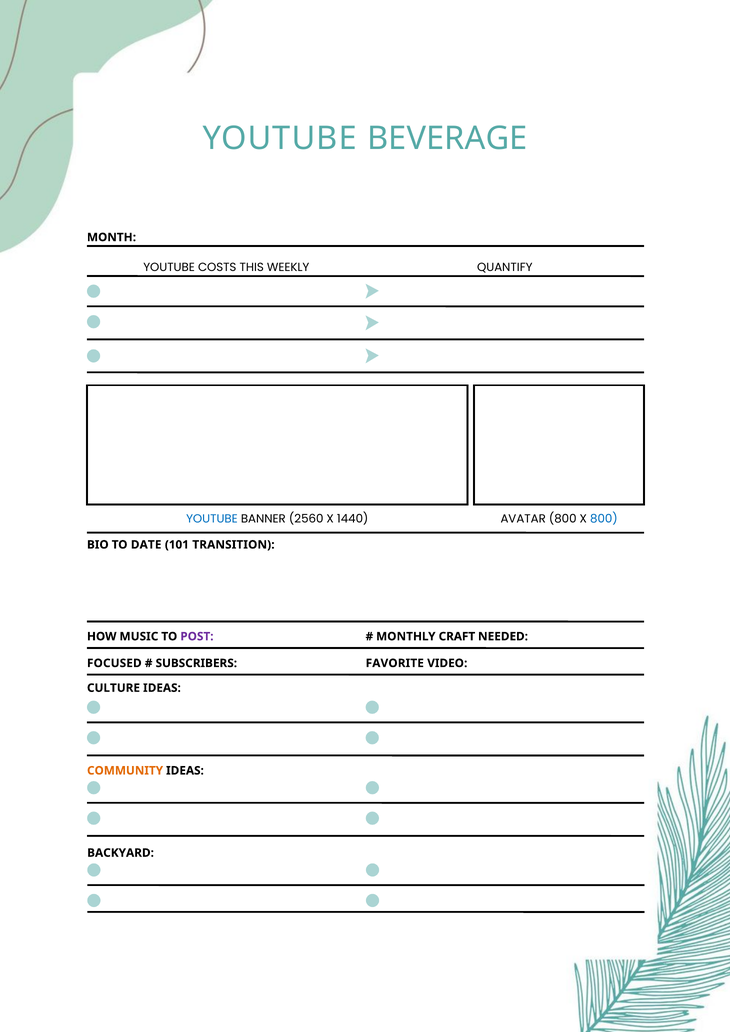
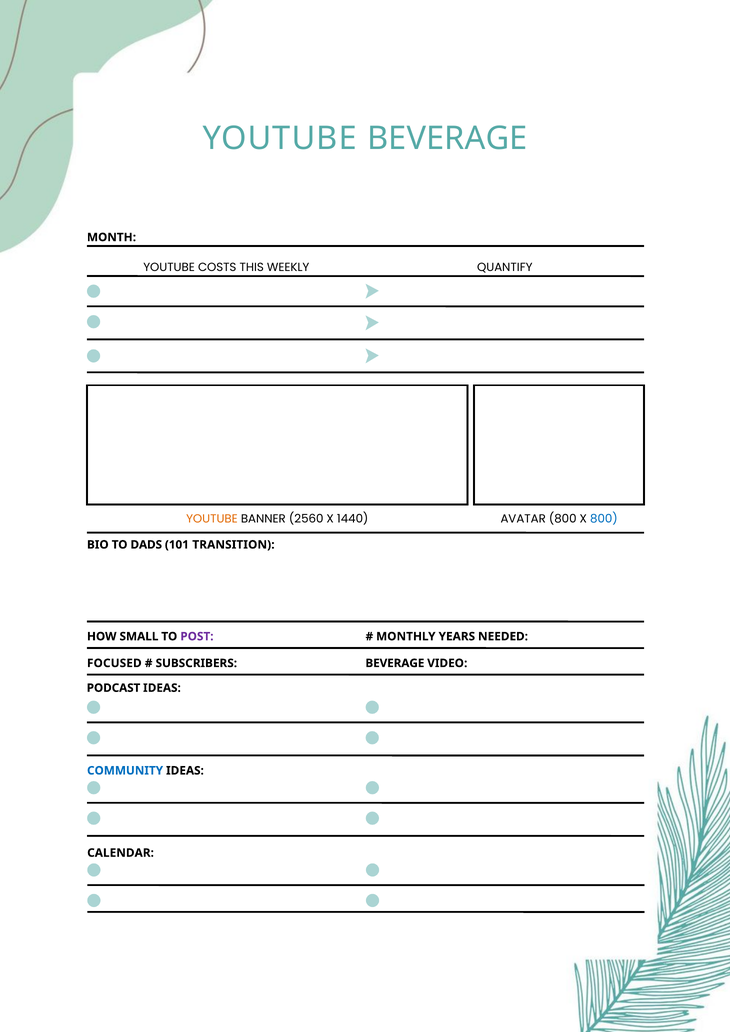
YOUTUBE at (212, 519) colour: blue -> orange
DATE: DATE -> DADS
MUSIC: MUSIC -> SMALL
CRAFT: CRAFT -> YEARS
SUBSCRIBERS FAVORITE: FAVORITE -> BEVERAGE
CULTURE: CULTURE -> PODCAST
COMMUNITY colour: orange -> blue
BACKYARD: BACKYARD -> CALENDAR
